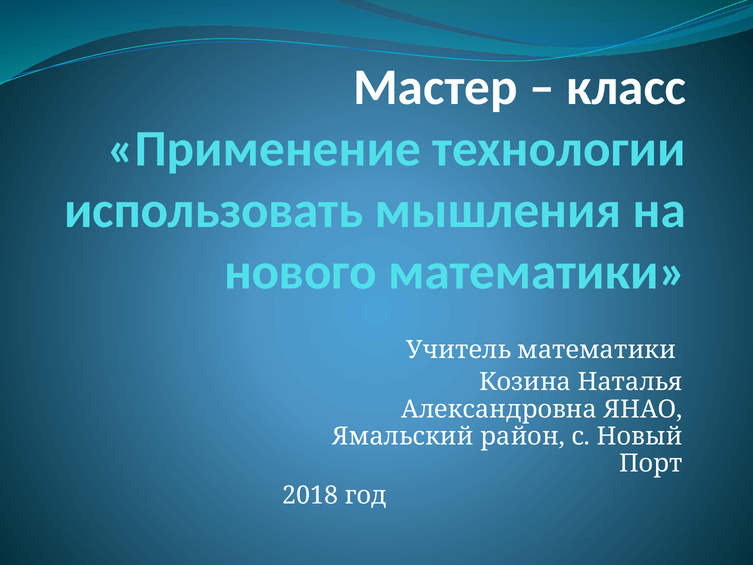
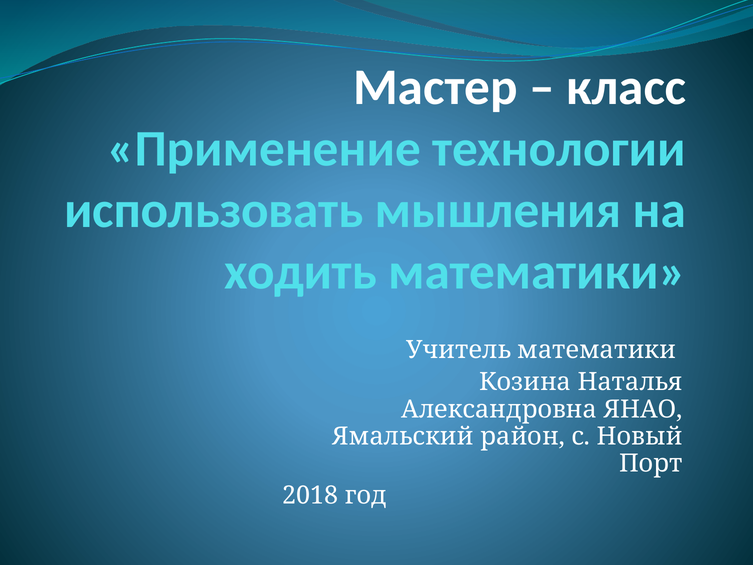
нового: нового -> ходить
